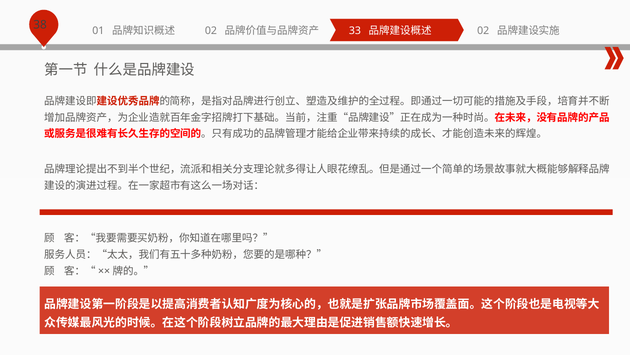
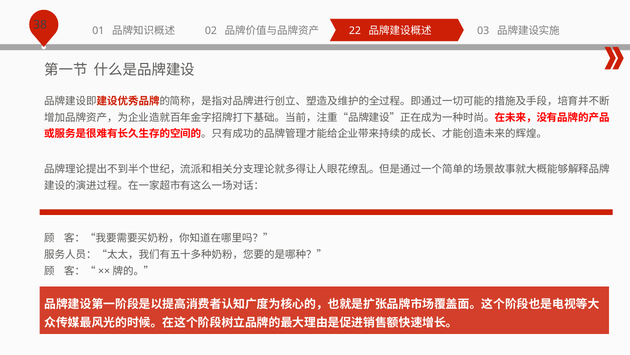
02 at (483, 31): 02 -> 03
33: 33 -> 22
